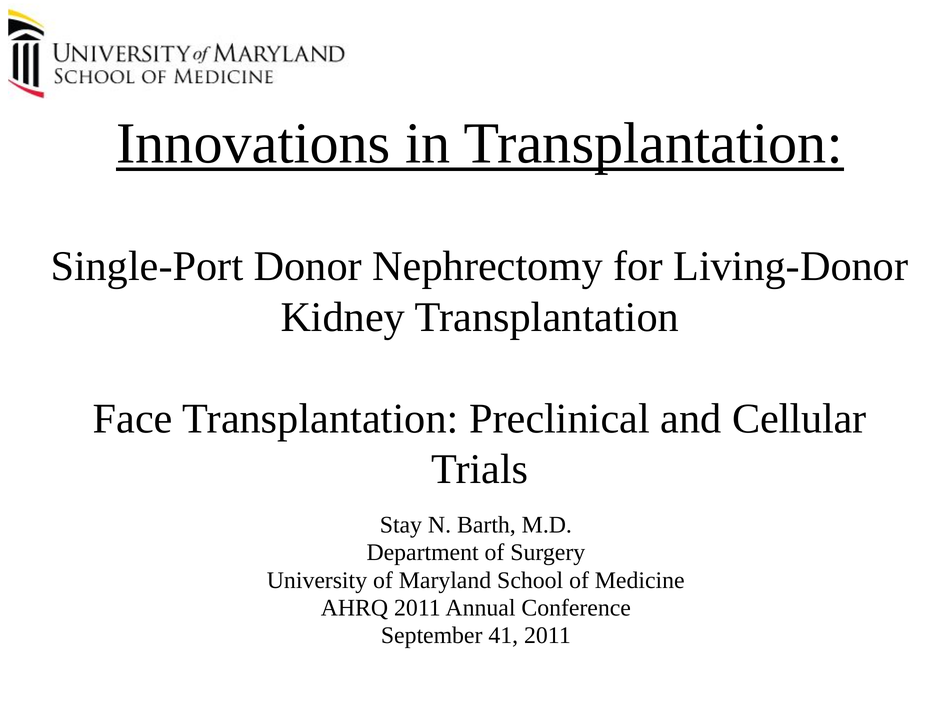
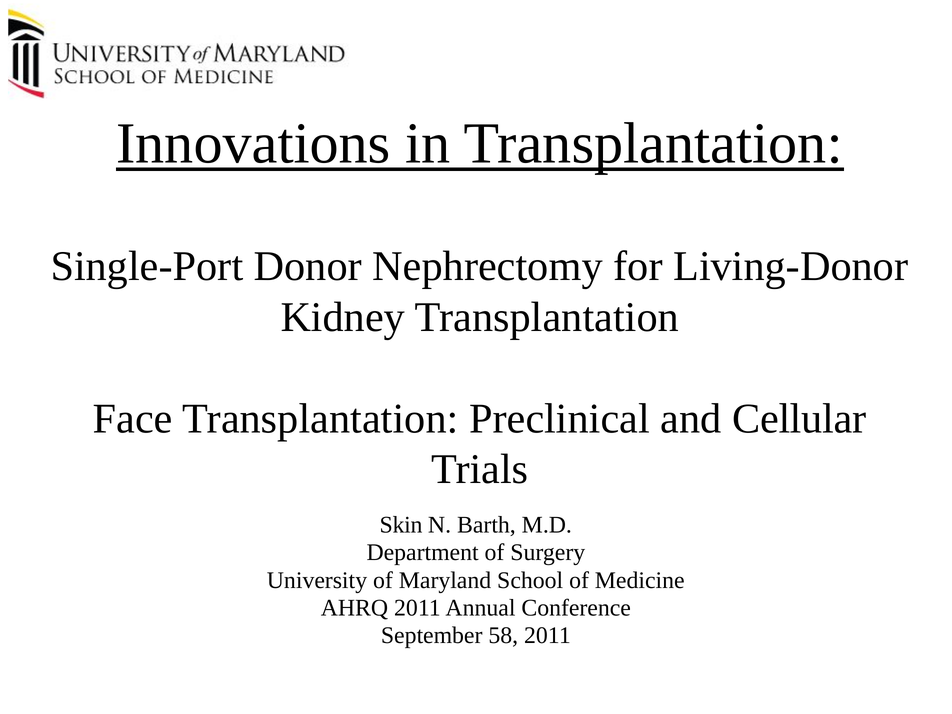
Stay: Stay -> Skin
41: 41 -> 58
